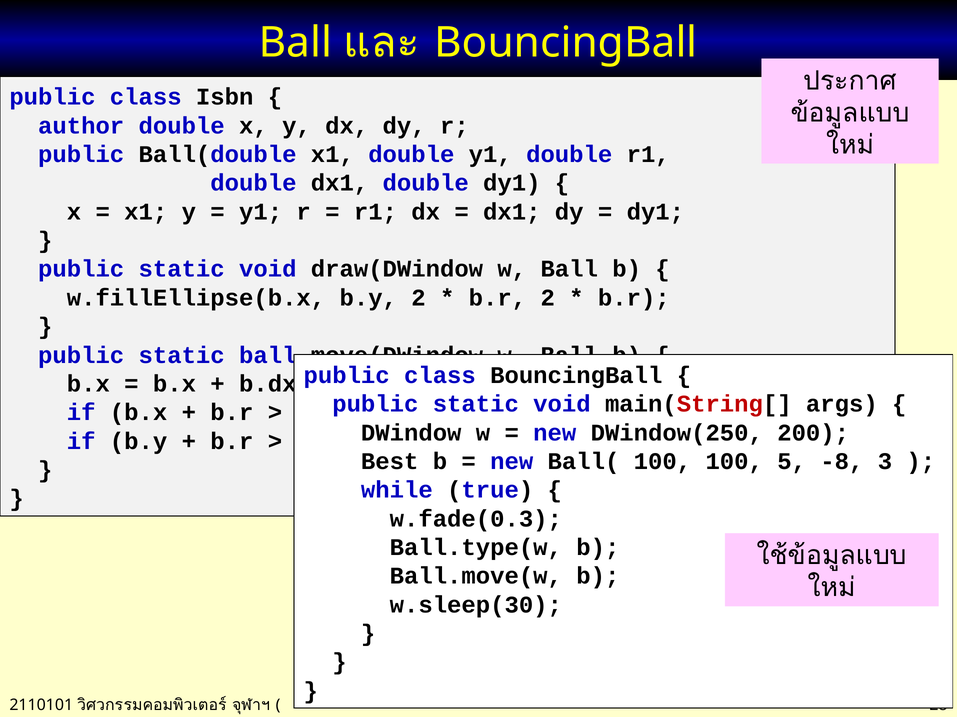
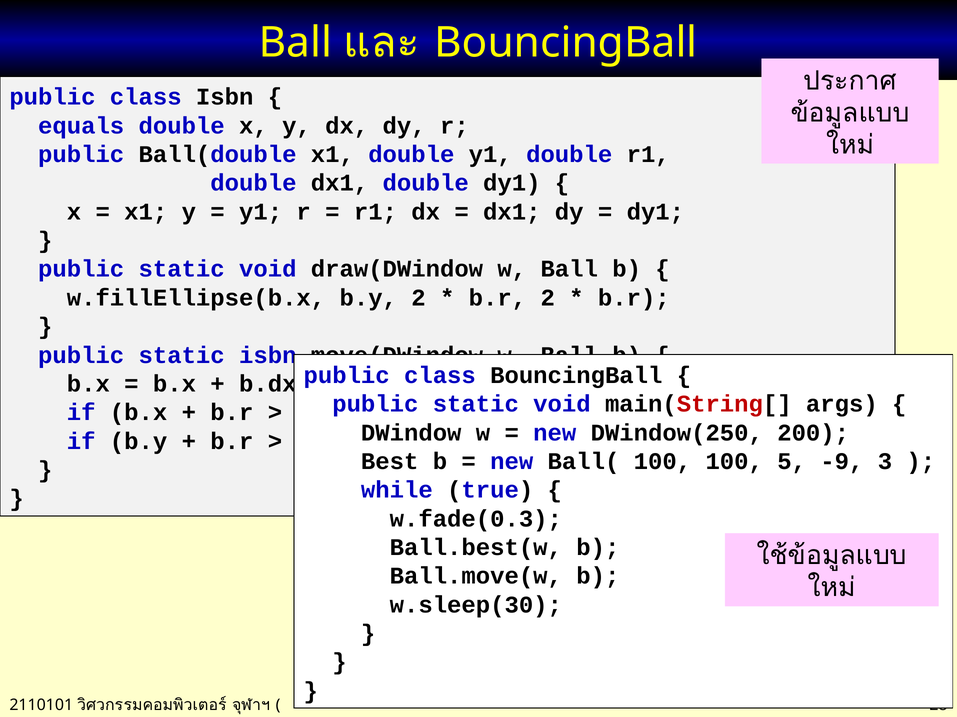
author: author -> equals
static ball: ball -> isbn
-8: -8 -> -9
Ball.type(w: Ball.type(w -> Ball.best(w
